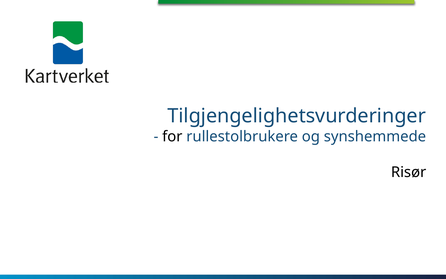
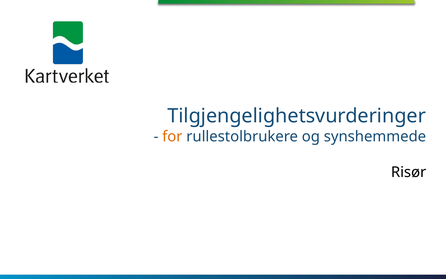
for colour: black -> orange
